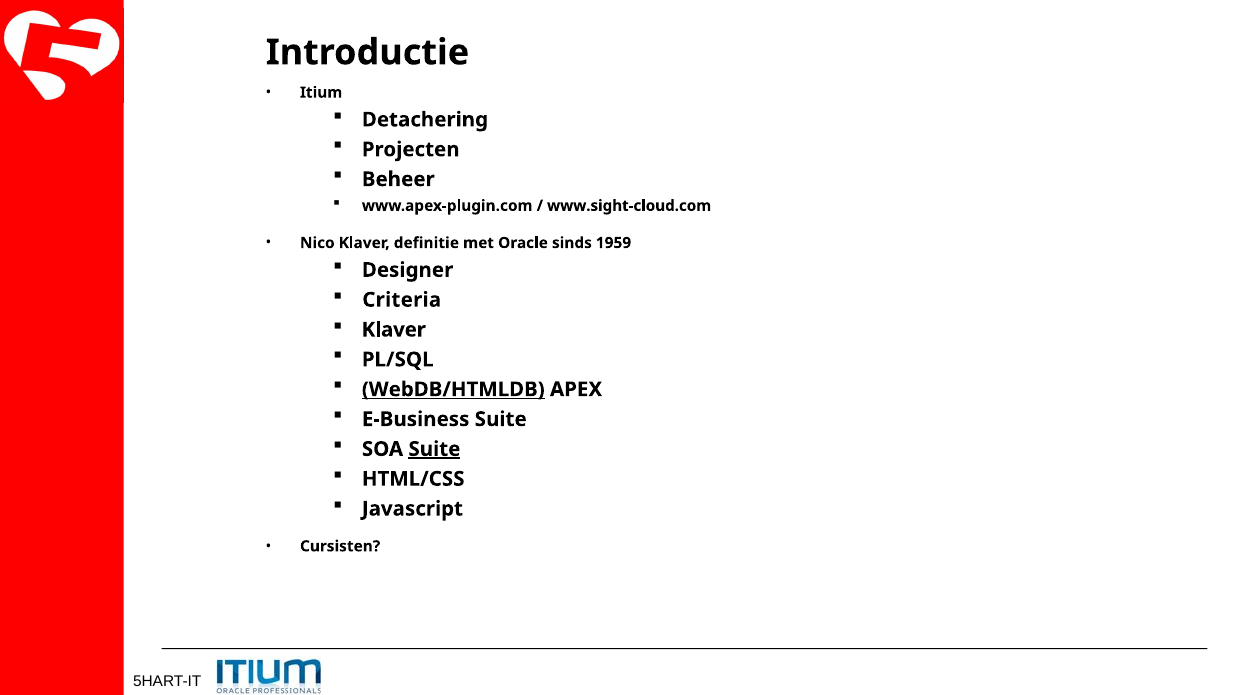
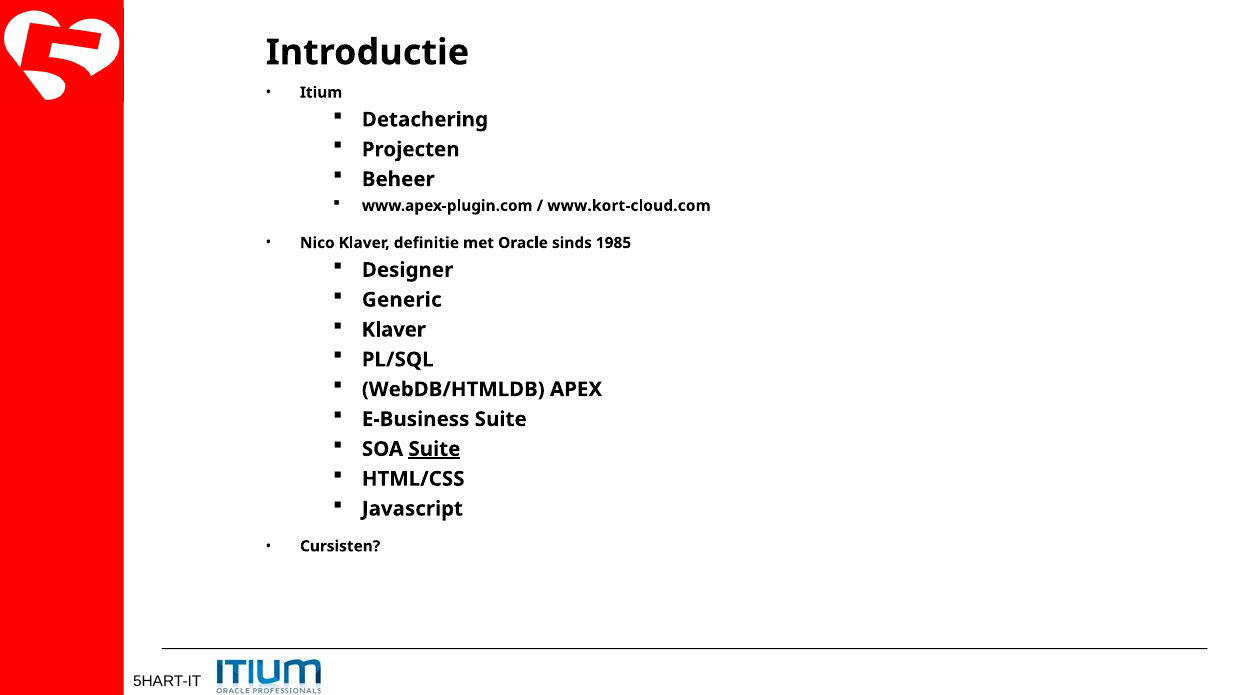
www.sight-cloud.com: www.sight-cloud.com -> www.kort-cloud.com
1959: 1959 -> 1985
Criteria: Criteria -> Generic
WebDB/HTMLDB underline: present -> none
